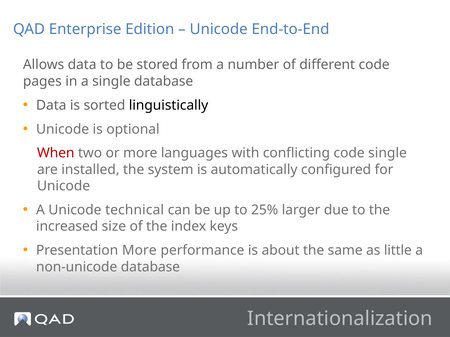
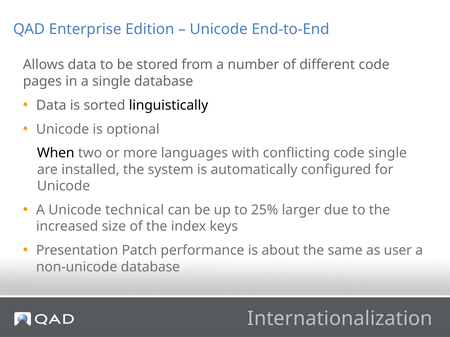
When colour: red -> black
Presentation More: More -> Patch
little: little -> user
